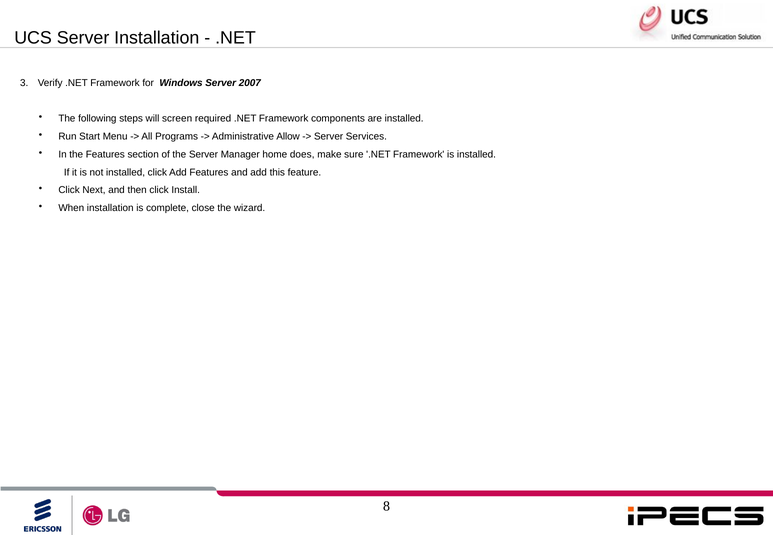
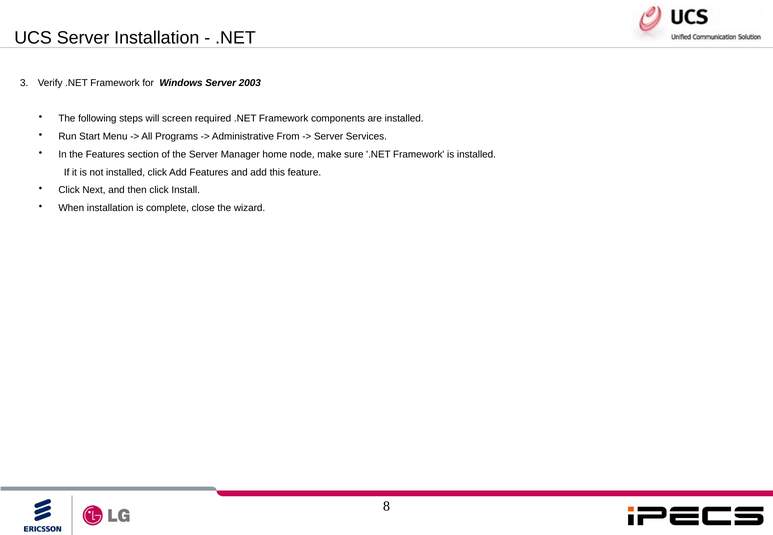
2007: 2007 -> 2003
Allow: Allow -> From
does: does -> node
